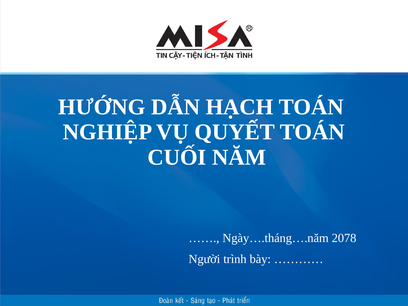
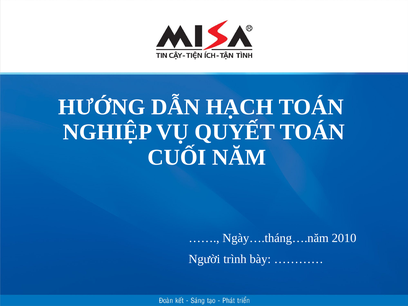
2078: 2078 -> 2010
